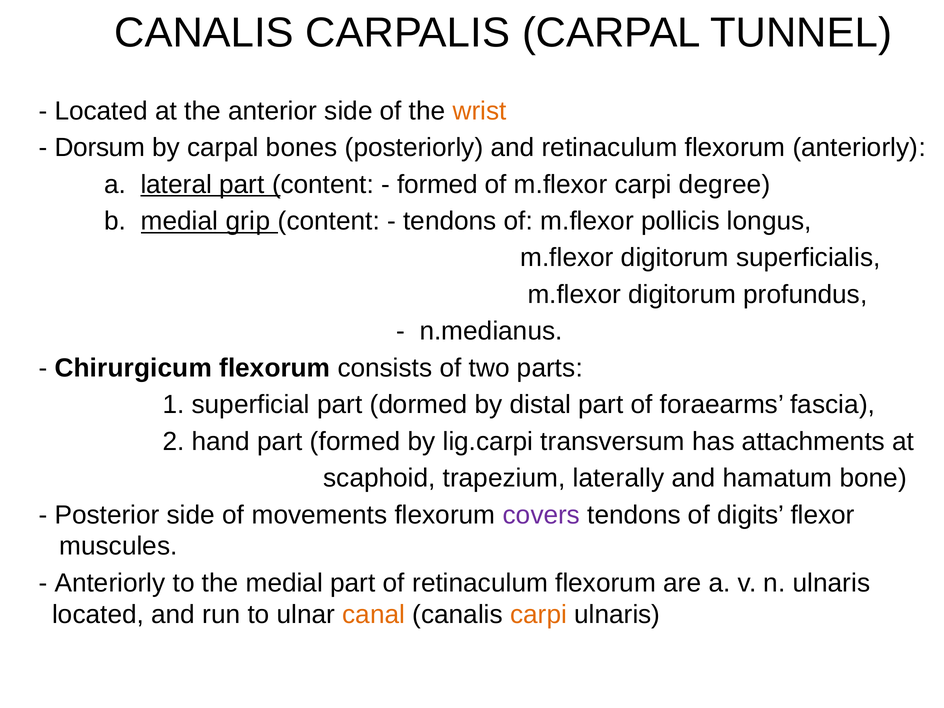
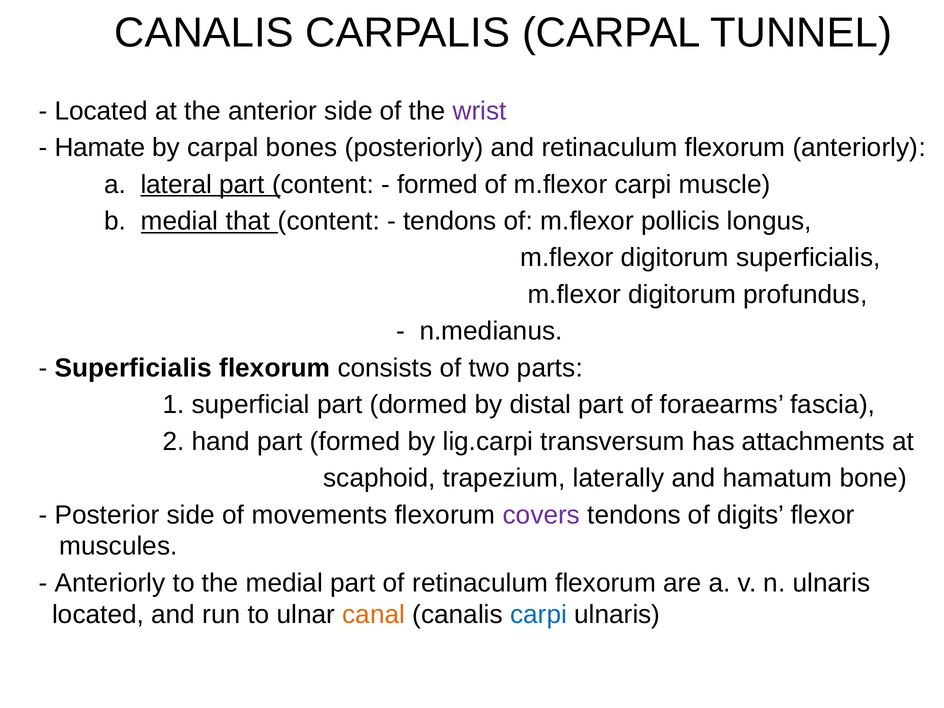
wrist colour: orange -> purple
Dorsum: Dorsum -> Hamate
degree: degree -> muscle
grip: grip -> that
Chirurgicum at (133, 368): Chirurgicum -> Superficialis
carpi at (539, 615) colour: orange -> blue
